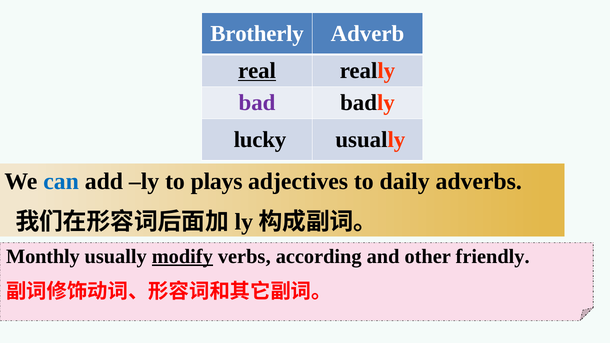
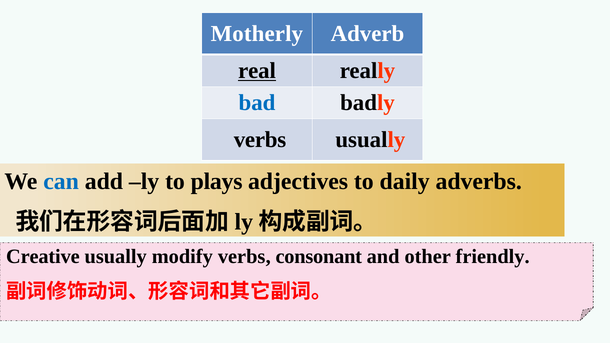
Brotherly: Brotherly -> Motherly
bad colour: purple -> blue
lucky at (260, 140): lucky -> verbs
Monthly: Monthly -> Creative
modify underline: present -> none
according: according -> consonant
